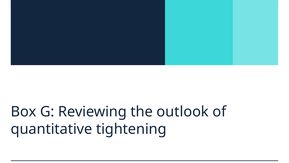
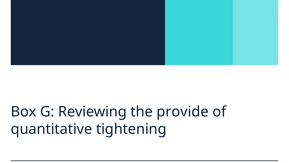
outlook: outlook -> provide
